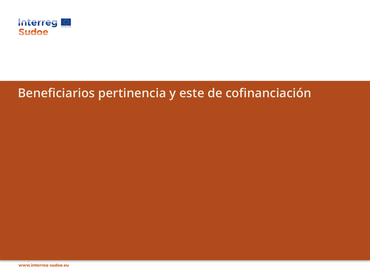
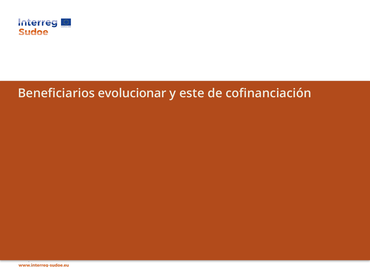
pertinencia: pertinencia -> evolucionar
